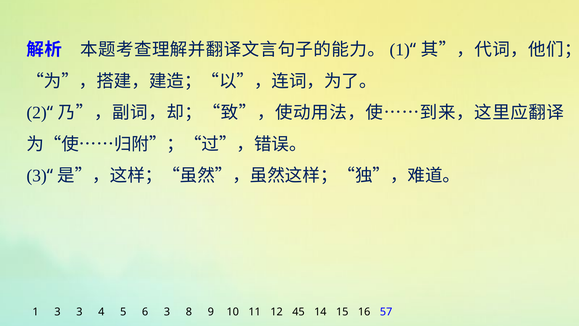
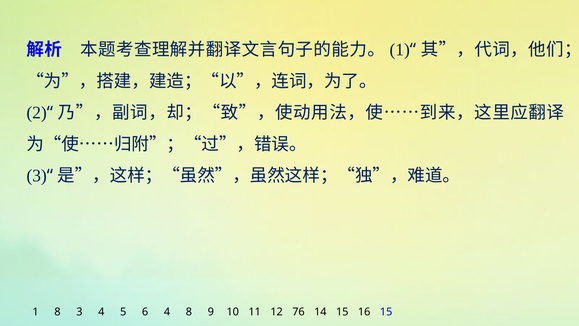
1 3: 3 -> 8
6 3: 3 -> 4
45: 45 -> 76
16 57: 57 -> 15
